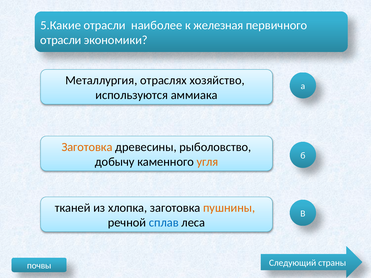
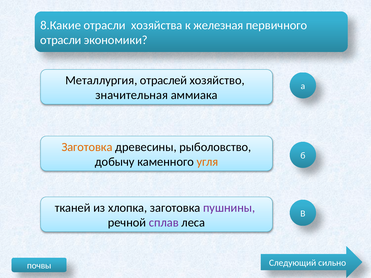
5.Какие: 5.Какие -> 8.Какие
наиболее: наиболее -> хозяйства
отраслях: отраслях -> отраслей
используются: используются -> значительная
пушнины colour: orange -> purple
сплав colour: blue -> purple
страны: страны -> сильно
